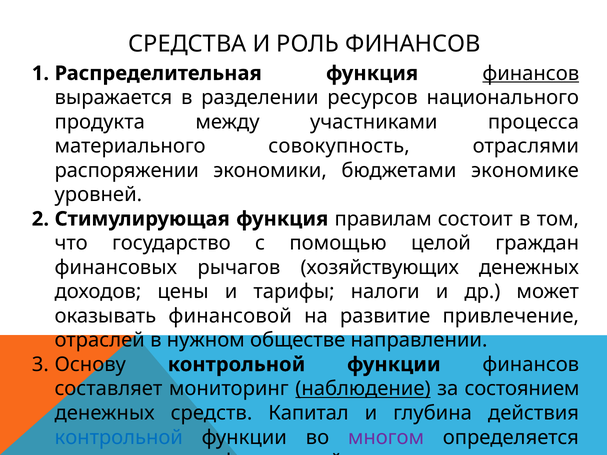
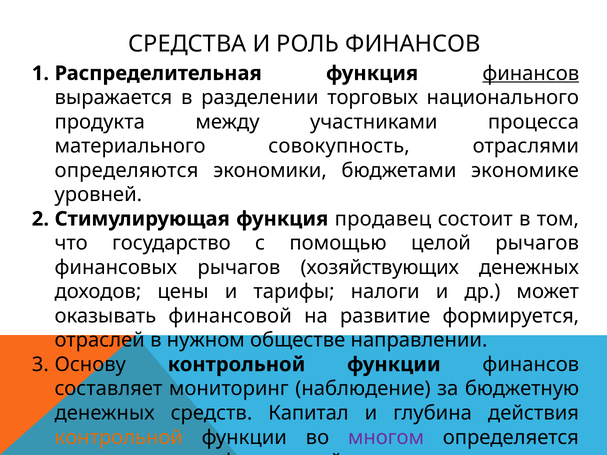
ресурсов: ресурсов -> торговых
распоряжении: распоряжении -> определяются
правилам: правилам -> продавец
целой граждан: граждан -> рычагов
привлечение: привлечение -> формируется
наблюдение underline: present -> none
за состоянием: состоянием -> бюджетную
контрольной at (119, 438) colour: blue -> orange
